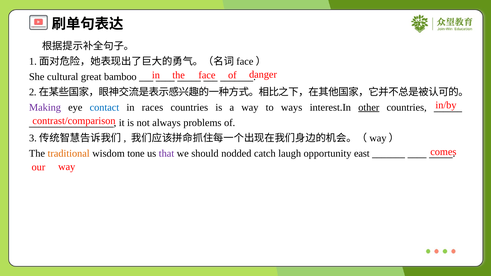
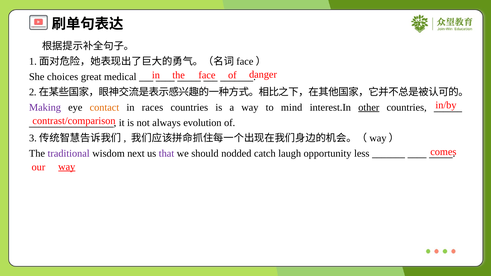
cultural: cultural -> choices
bamboo: bamboo -> medical
contact colour: blue -> orange
ways: ways -> mind
problems: problems -> evolution
traditional colour: orange -> purple
tone: tone -> next
east: east -> less
way at (67, 167) underline: none -> present
